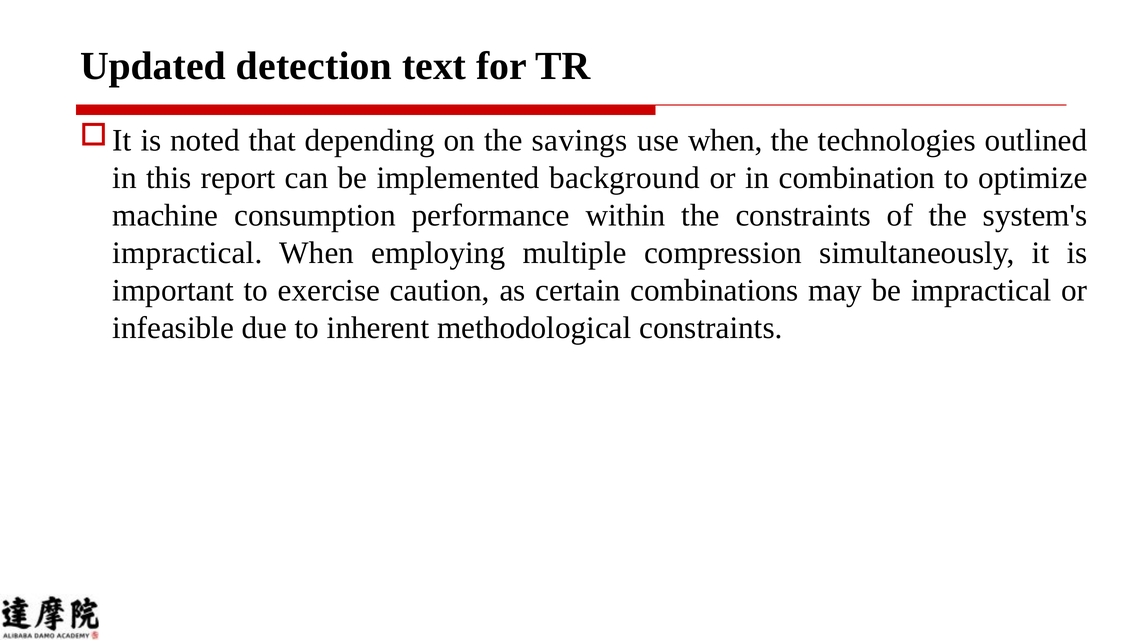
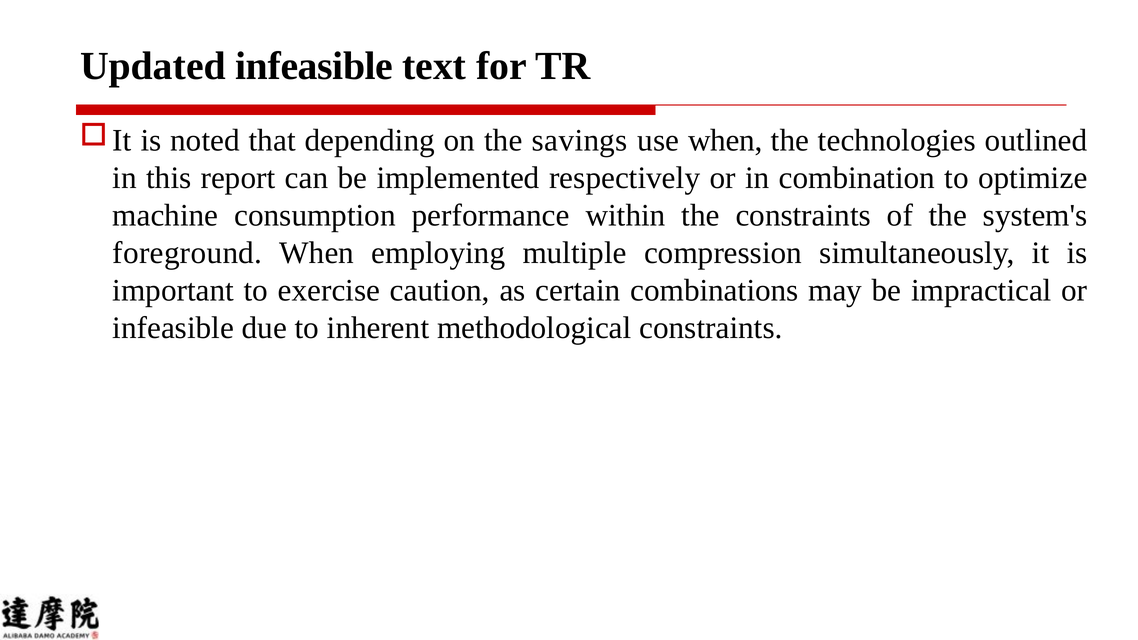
Updated detection: detection -> infeasible
background: background -> respectively
impractical at (187, 253): impractical -> foreground
